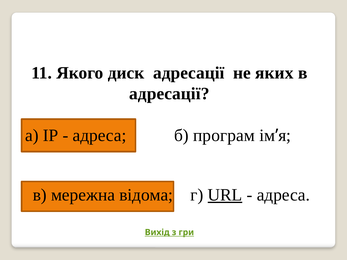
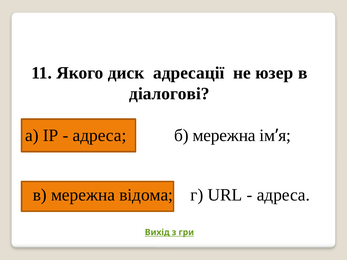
яких: яких -> юзер
адресації at (169, 94): адресації -> діалогові
б програм: програм -> мережна
URL underline: present -> none
